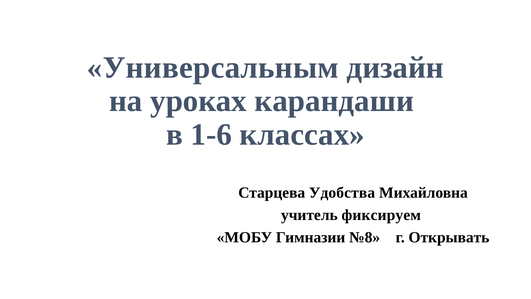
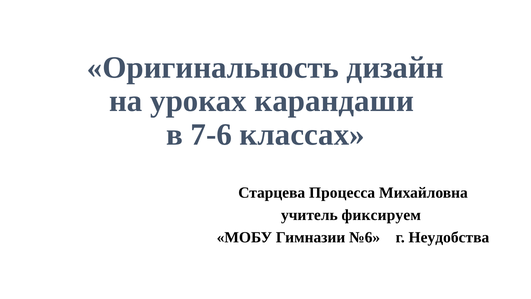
Универсальным: Универсальным -> Оригинальность
1-6: 1-6 -> 7-6
Удобства: Удобства -> Процесса
№8: №8 -> №6
Открывать: Открывать -> Неудобства
